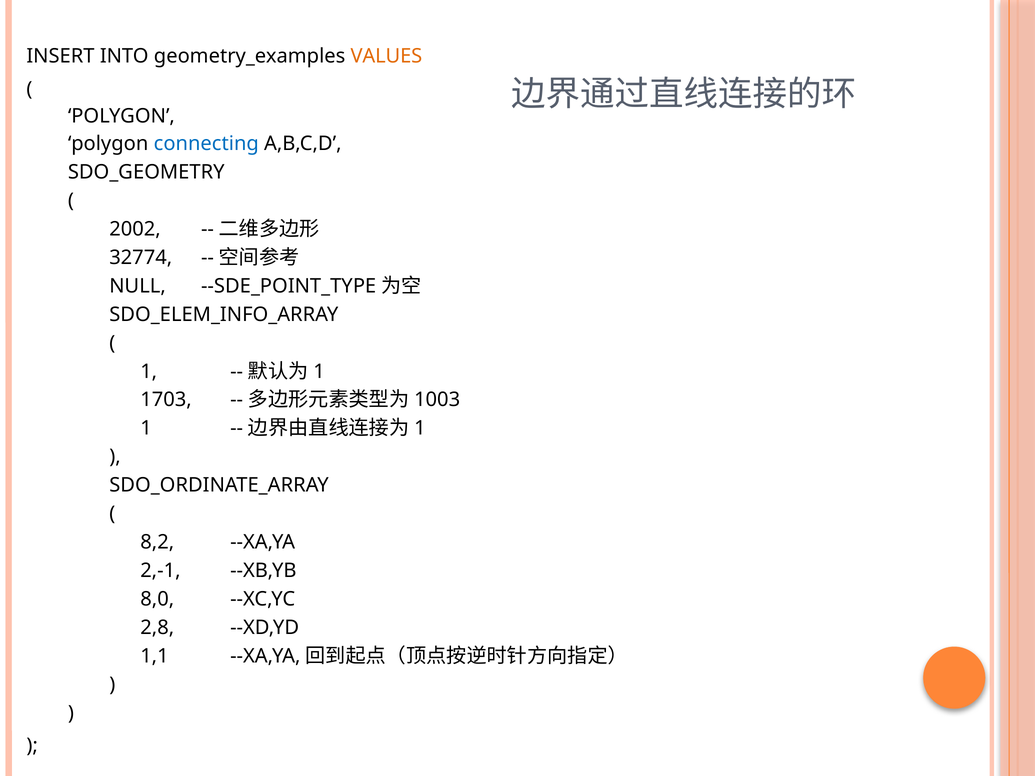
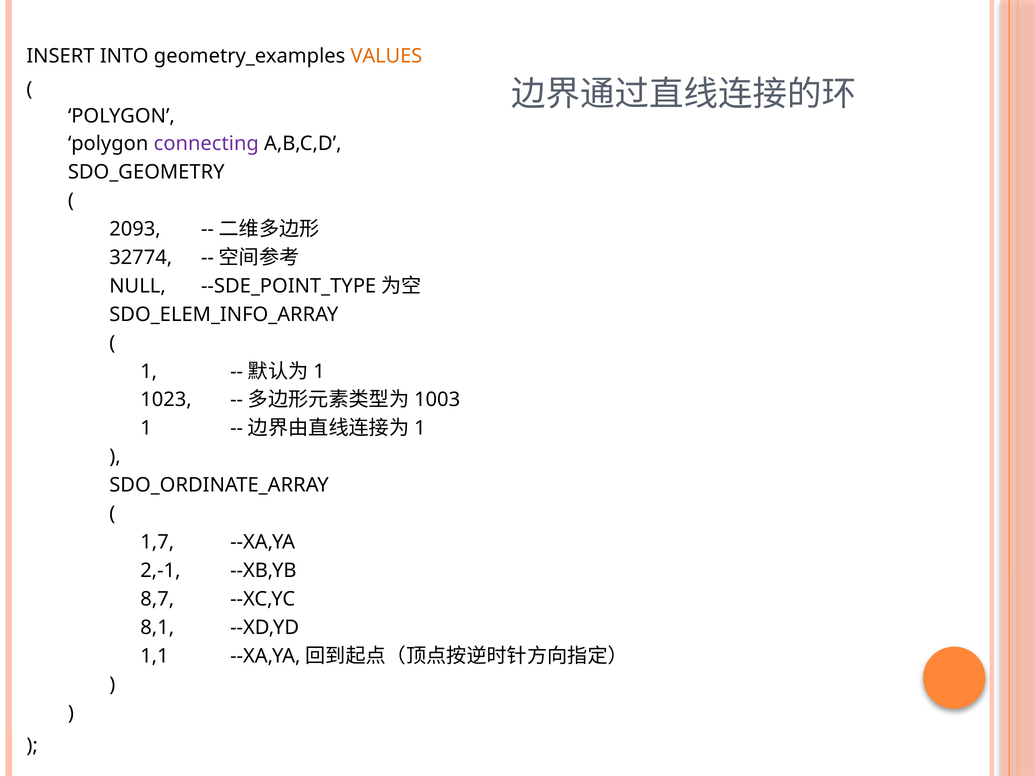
connecting colour: blue -> purple
2002: 2002 -> 2093
1703: 1703 -> 1023
8,2: 8,2 -> 1,7
8,0: 8,0 -> 8,7
2,8: 2,8 -> 8,1
